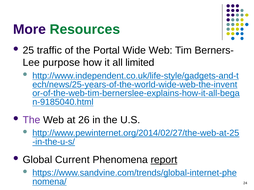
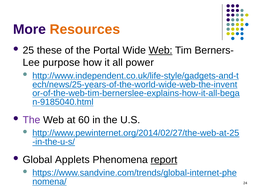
Resources colour: green -> orange
traffic: traffic -> these
Web at (161, 50) underline: none -> present
limited: limited -> power
26: 26 -> 60
Current: Current -> Applets
